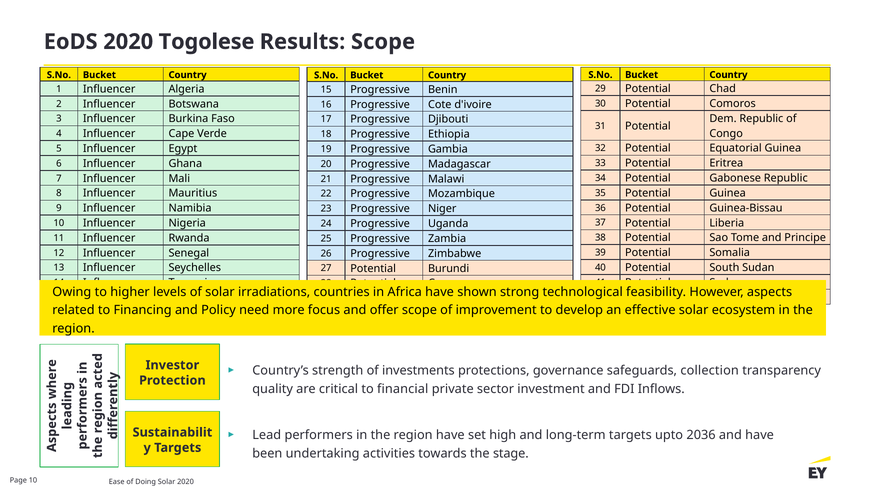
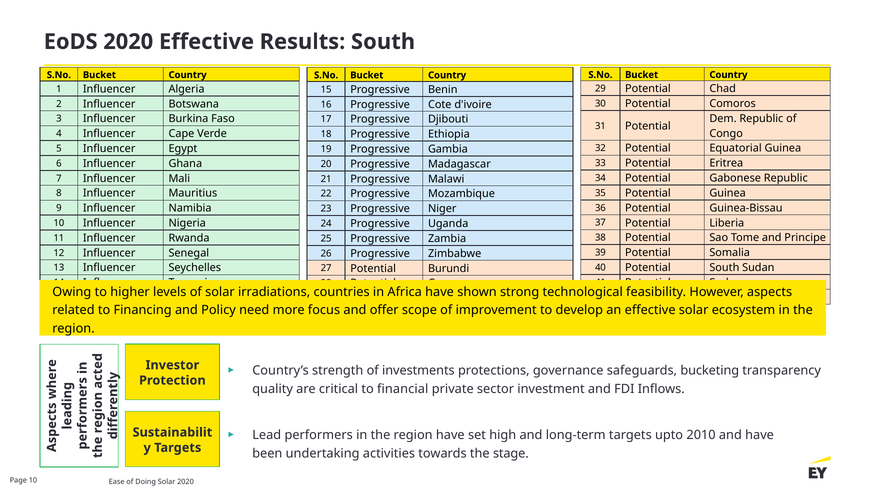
2020 Togolese: Togolese -> Effective
Results Scope: Scope -> South
collection: collection -> bucketing
2036: 2036 -> 2010
